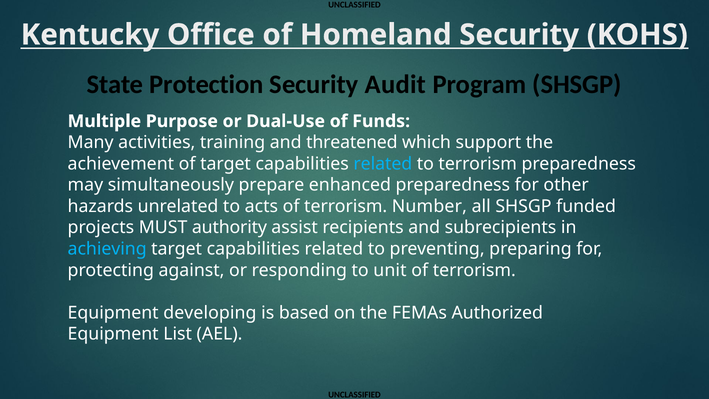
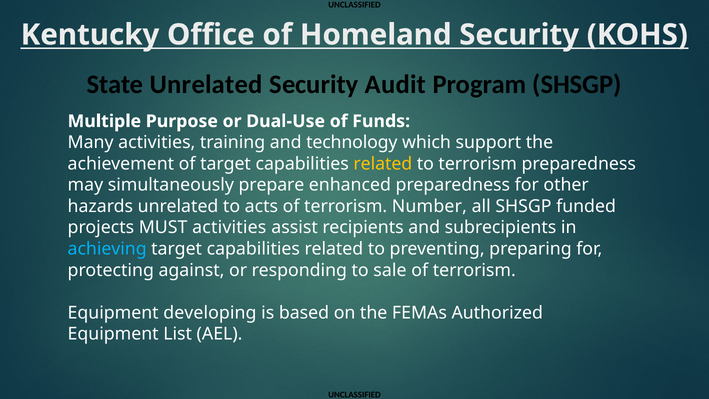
State Protection: Protection -> Unrelated
threatened: threatened -> technology
related at (383, 164) colour: light blue -> yellow
MUST authority: authority -> activities
unit: unit -> sale
